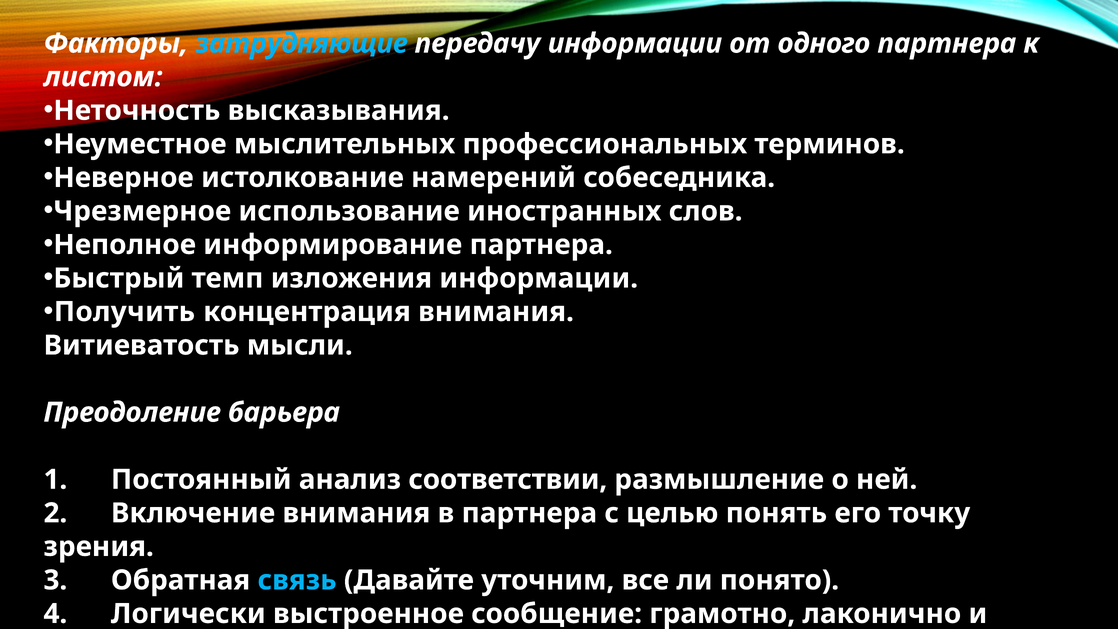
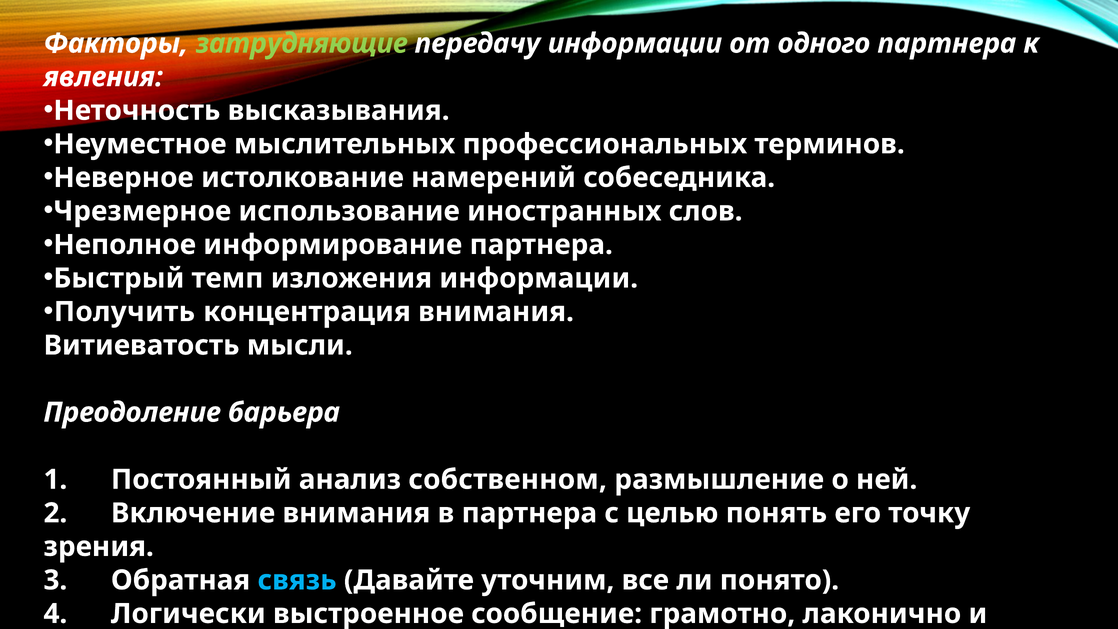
затрудняющие colour: light blue -> light green
листом: листом -> явления
соответствии: соответствии -> собственном
